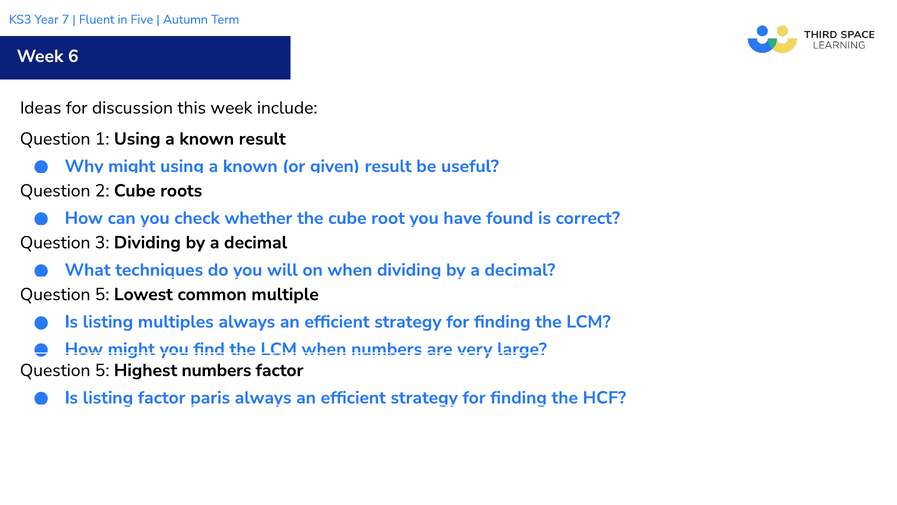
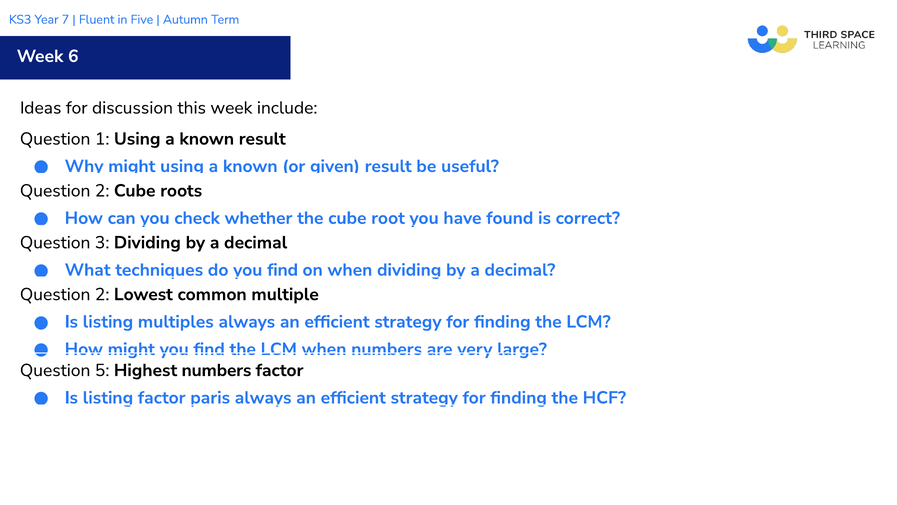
do you will: will -> find
5 at (102, 294): 5 -> 2
